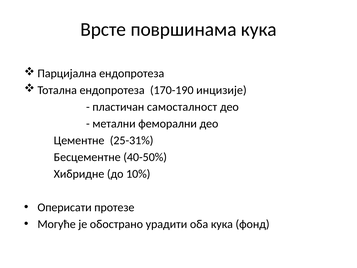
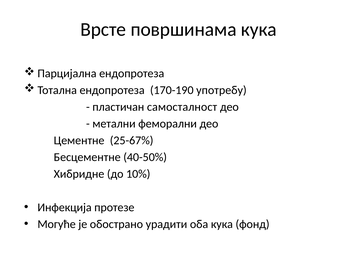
инцизије: инцизије -> употребу
25-31%: 25-31% -> 25-67%
Оперисати: Оперисати -> Инфекција
